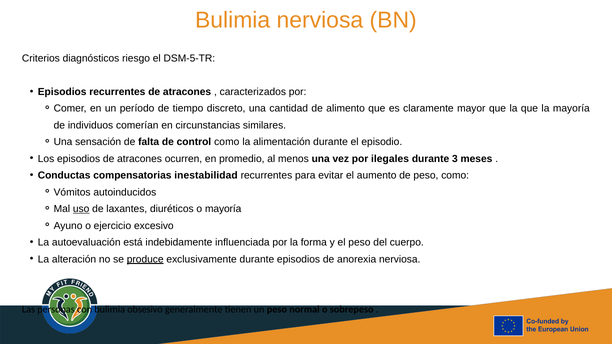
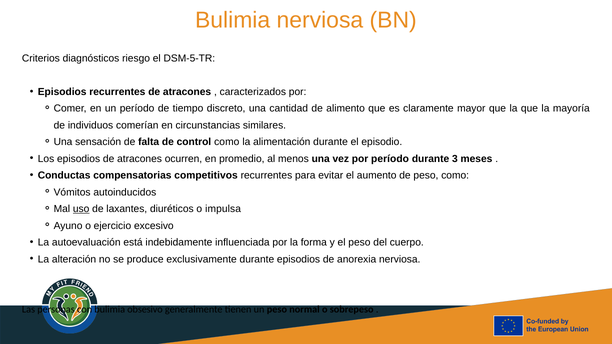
por ilegales: ilegales -> período
inestabilidad: inestabilidad -> competitivos
o mayoría: mayoría -> impulsa
produce underline: present -> none
